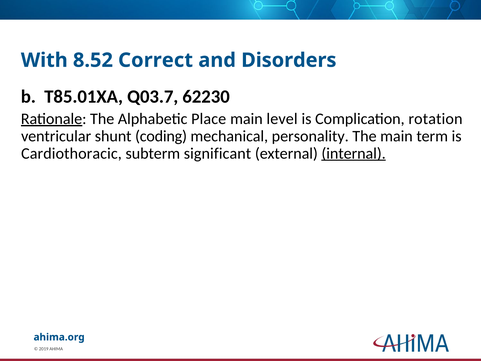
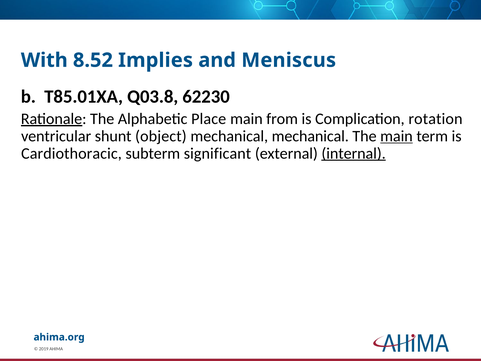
Correct: Correct -> Implies
Disorders: Disorders -> Meniscus
Q03.7: Q03.7 -> Q03.8
level: level -> from
coding: coding -> object
mechanical personality: personality -> mechanical
main at (396, 136) underline: none -> present
